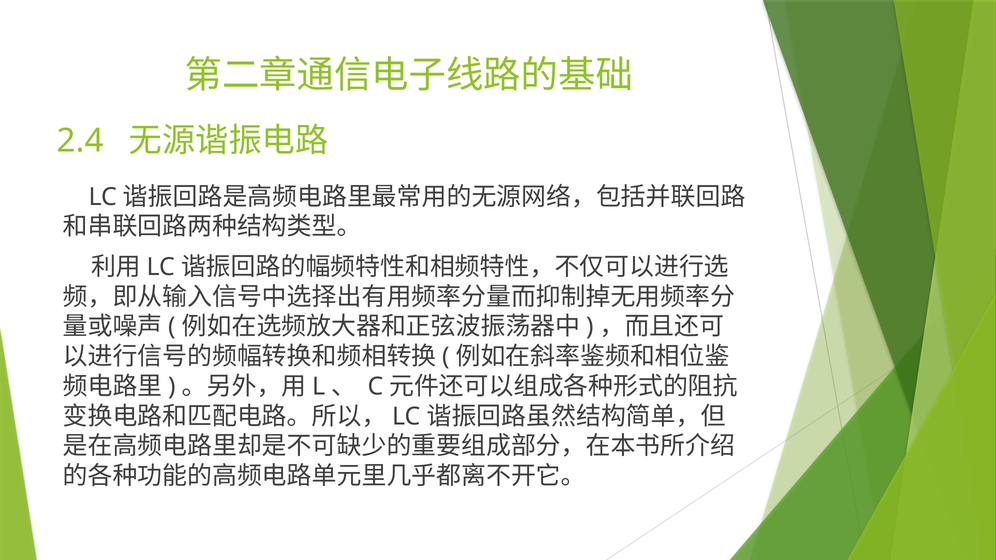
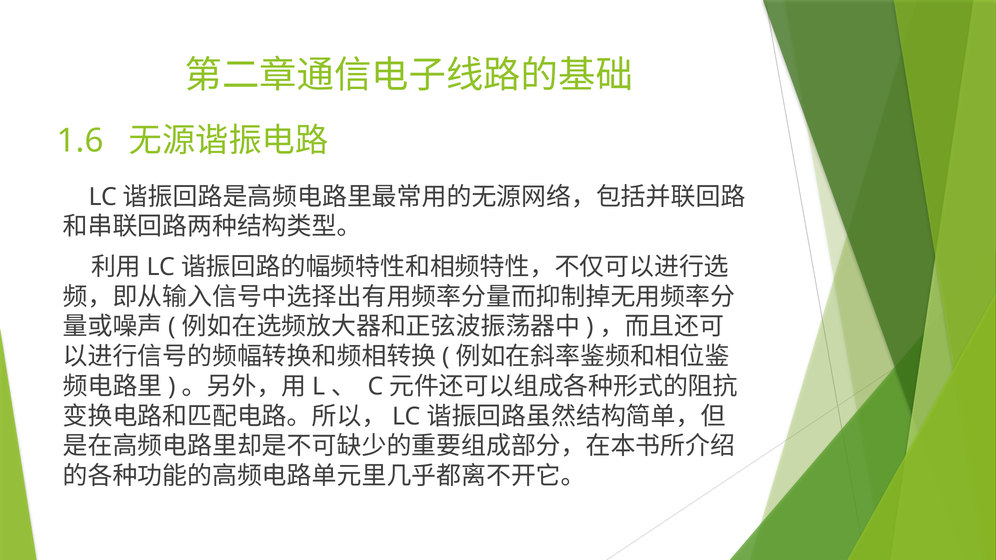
2.4: 2.4 -> 1.6
